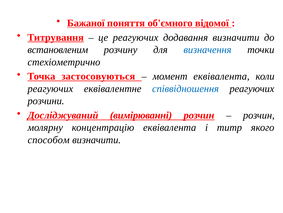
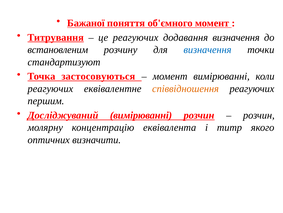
об'ємного відомої: відомої -> момент
додавання визначити: визначити -> визначення
стехіометрично: стехіометрично -> стандартизуют
момент еквівалента: еквівалента -> вимірюванні
співвідношення colour: blue -> orange
розчини: розчини -> першим
способом: способом -> оптичних
